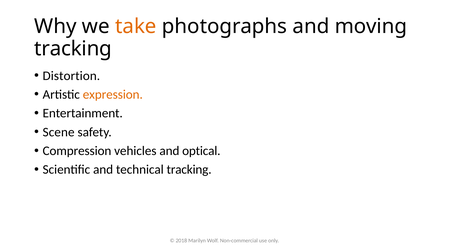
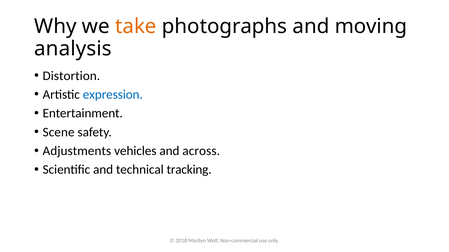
tracking at (73, 49): tracking -> analysis
expression colour: orange -> blue
Compression: Compression -> Adjustments
optical: optical -> across
